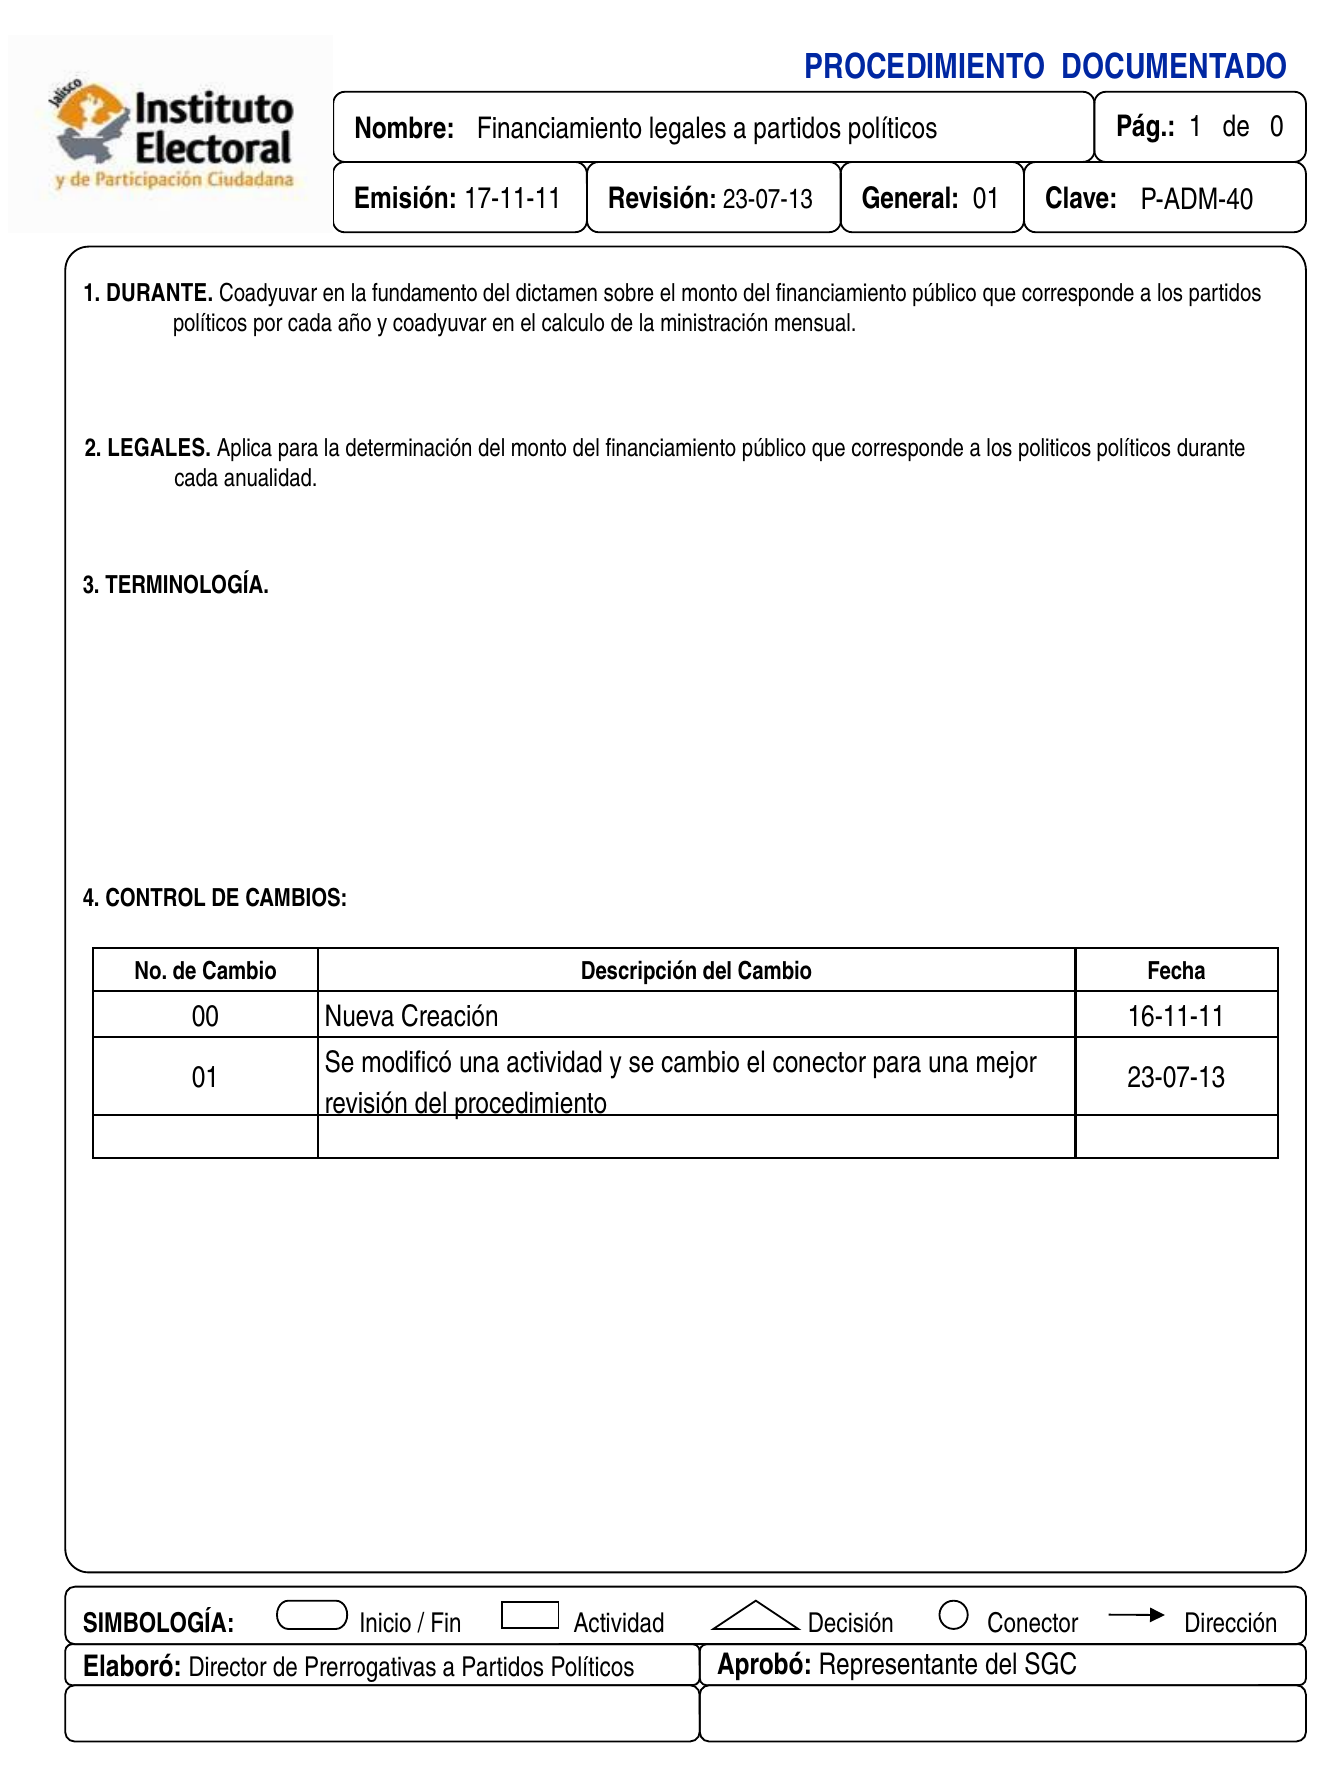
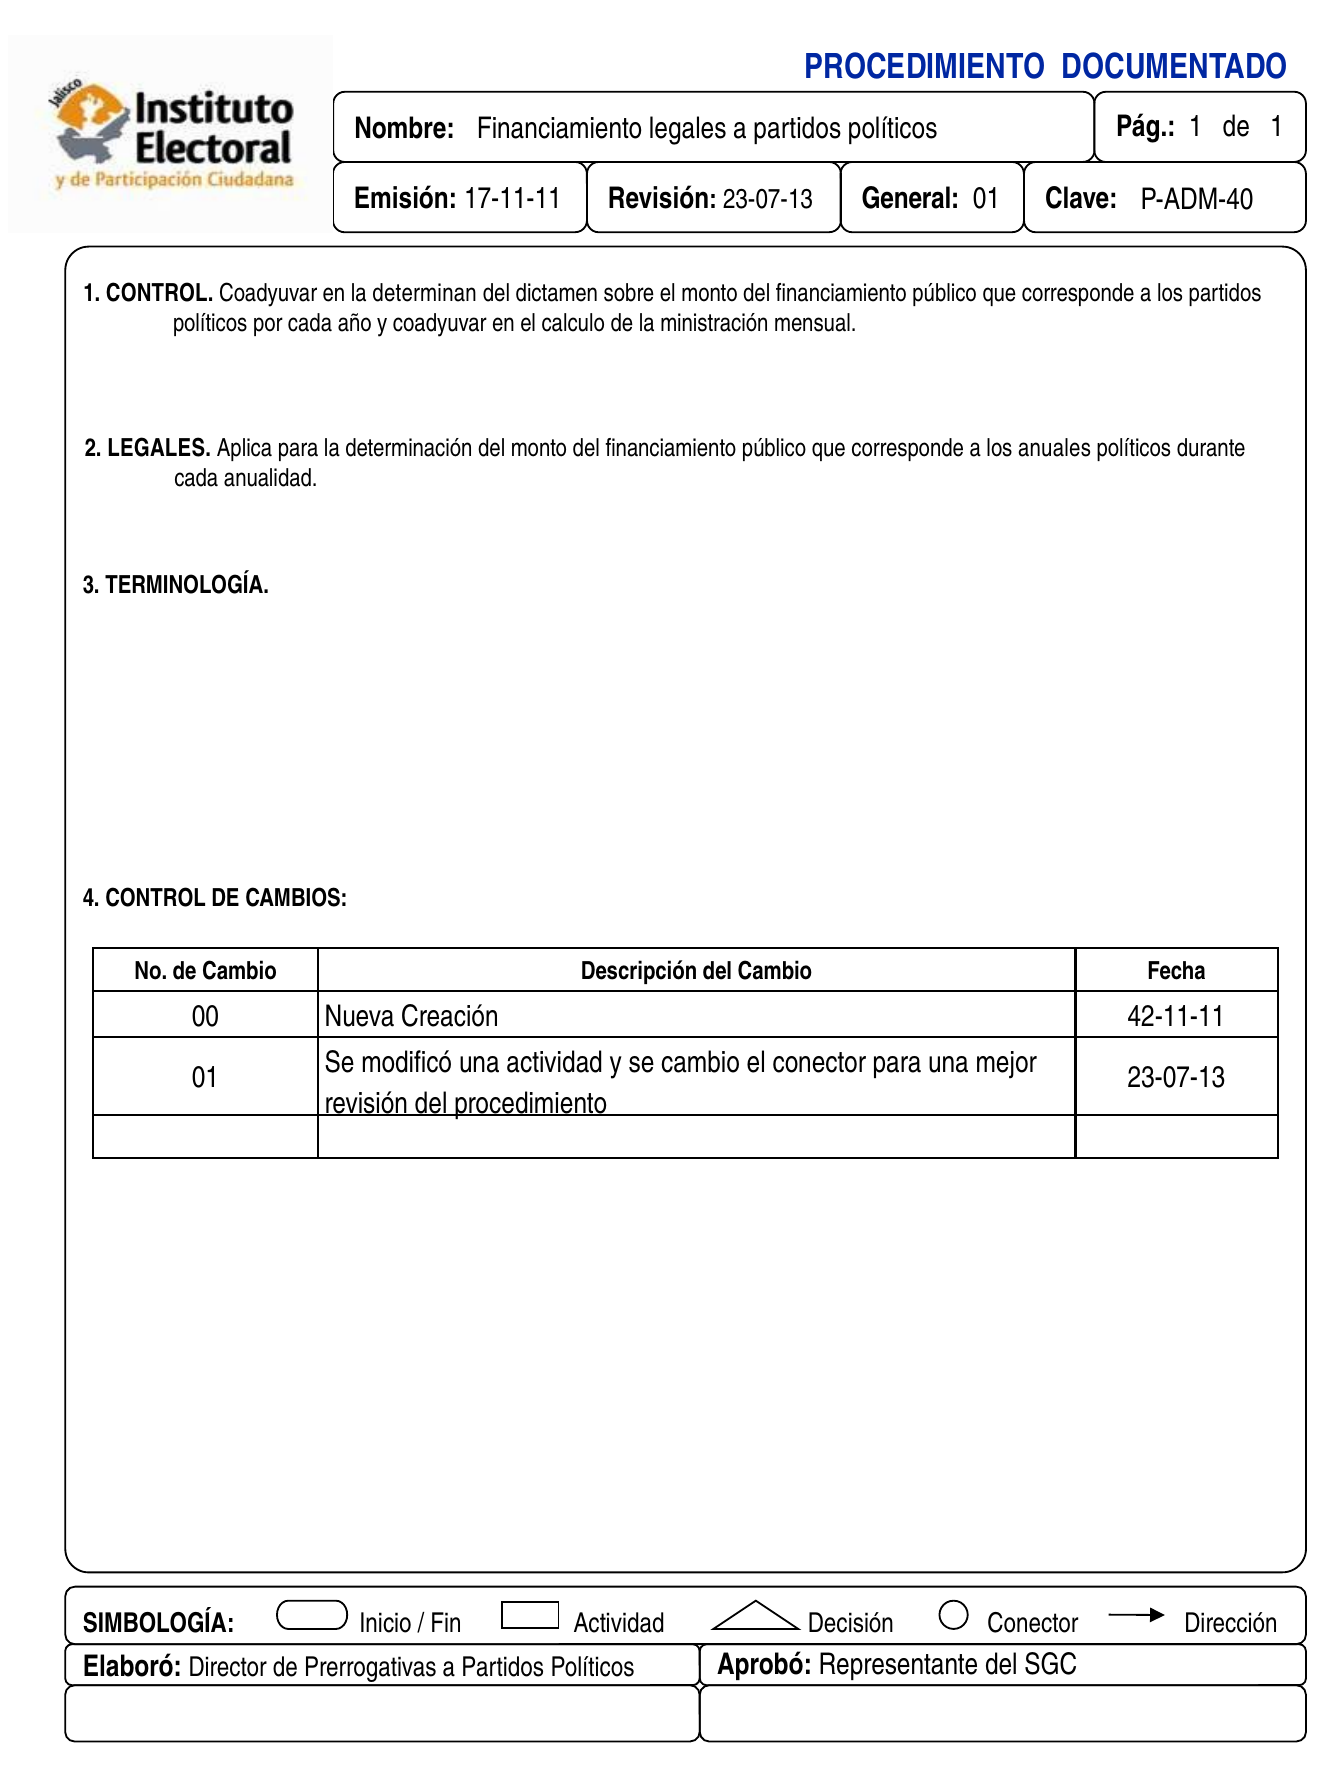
de 0: 0 -> 1
1 DURANTE: DURANTE -> CONTROL
fundamento: fundamento -> determinan
politicos: politicos -> anuales
16-11-11: 16-11-11 -> 42-11-11
